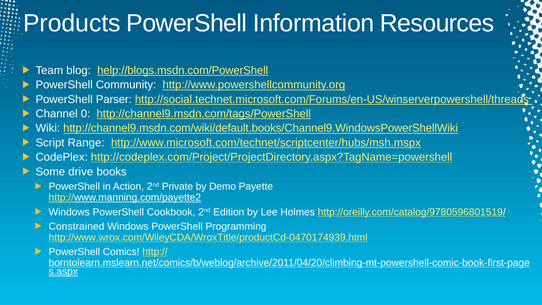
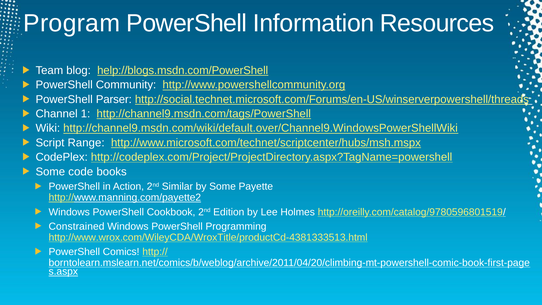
Products: Products -> Program
0: 0 -> 1
http://channel9.msdn.com/wiki/default.books/Channel9.WindowsPowerShellWiki: http://channel9.msdn.com/wiki/default.books/Channel9.WindowsPowerShellWiki -> http://channel9.msdn.com/wiki/default.over/Channel9.WindowsPowerShellWiki
drive: drive -> code
Private: Private -> Similar
by Demo: Demo -> Some
http://www.wrox.com/WileyCDA/WroxTitle/productCd-0470174939.html: http://www.wrox.com/WileyCDA/WroxTitle/productCd-0470174939.html -> http://www.wrox.com/WileyCDA/WroxTitle/productCd-4381333513.html
